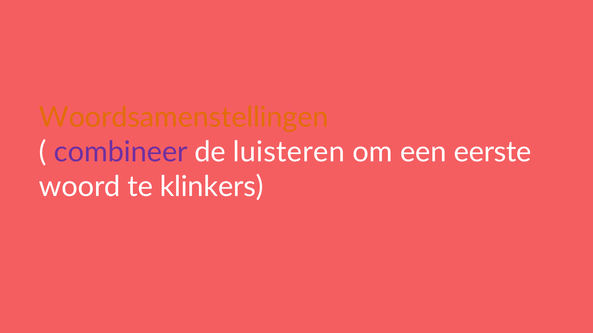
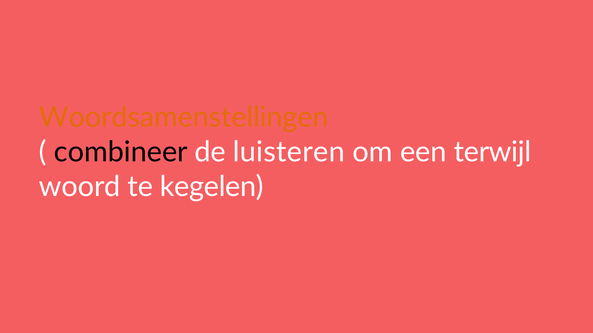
combineer colour: purple -> black
eerste: eerste -> terwijl
klinkers: klinkers -> kegelen
